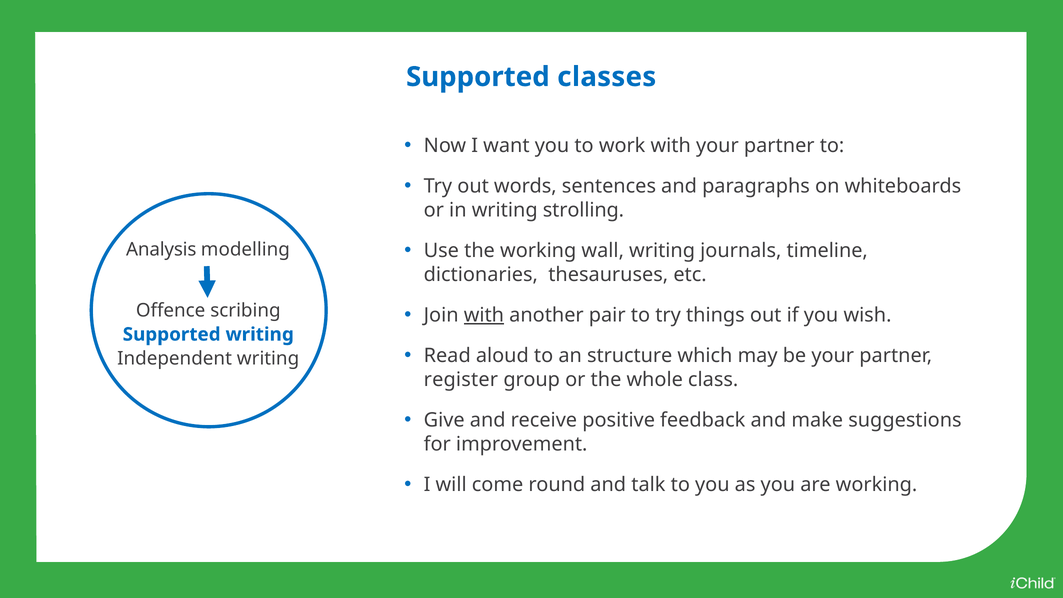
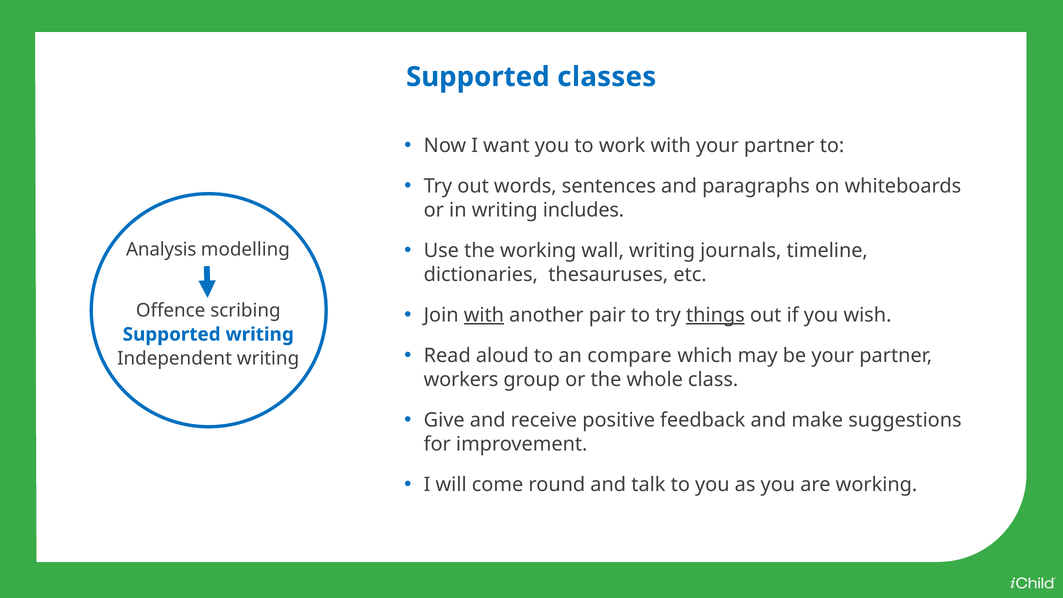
strolling: strolling -> includes
things underline: none -> present
structure: structure -> compare
register: register -> workers
